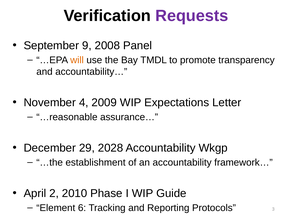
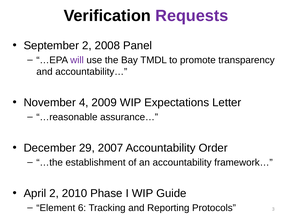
September 9: 9 -> 2
will colour: orange -> purple
2028: 2028 -> 2007
Wkgp: Wkgp -> Order
